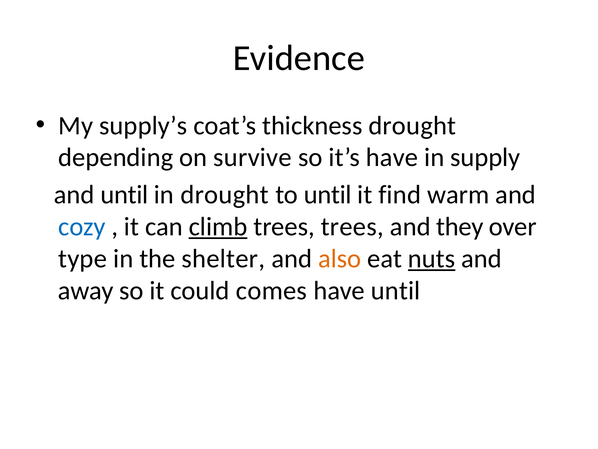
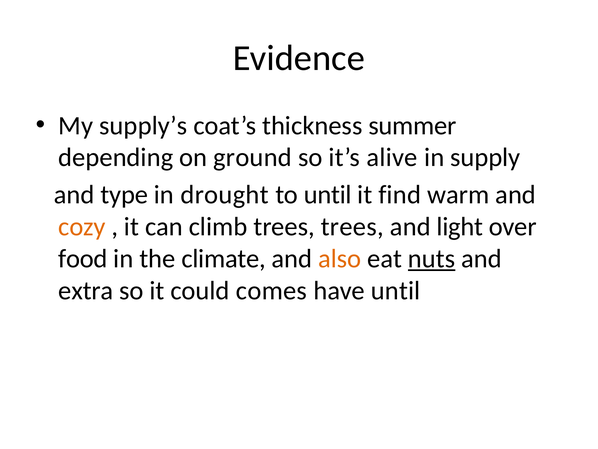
thickness drought: drought -> summer
survive: survive -> ground
it’s have: have -> alive
and until: until -> type
cozy colour: blue -> orange
climb underline: present -> none
they: they -> light
type: type -> food
shelter: shelter -> climate
away: away -> extra
